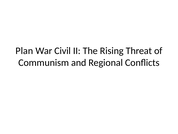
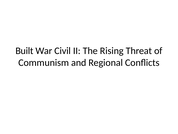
Plan: Plan -> Built
